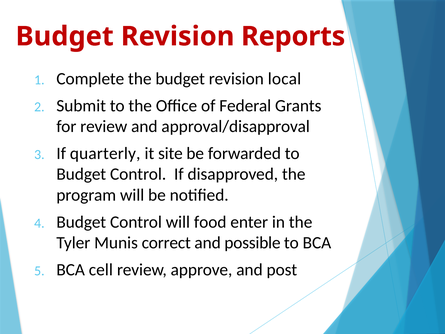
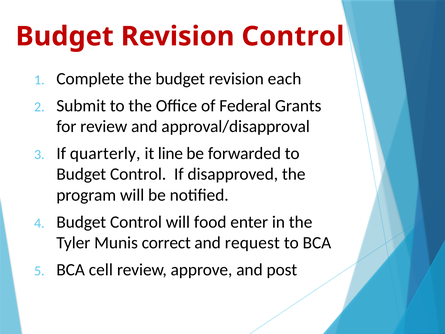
Revision Reports: Reports -> Control
local: local -> each
site: site -> line
possible: possible -> request
